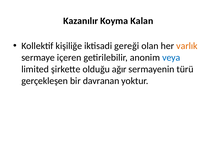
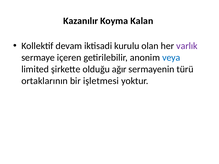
kişiliğe: kişiliğe -> devam
gereği: gereği -> kurulu
varlık colour: orange -> purple
gerçekleşen: gerçekleşen -> ortaklarının
davranan: davranan -> işletmesi
